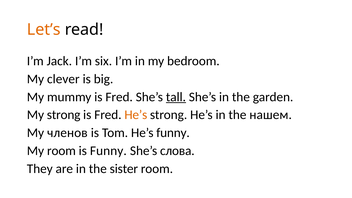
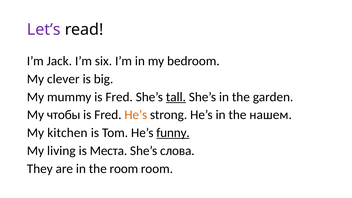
Let’s colour: orange -> purple
My strong: strong -> чтобы
членов: членов -> kitchen
funny at (173, 133) underline: none -> present
My room: room -> living
is Funny: Funny -> Места
the sister: sister -> room
